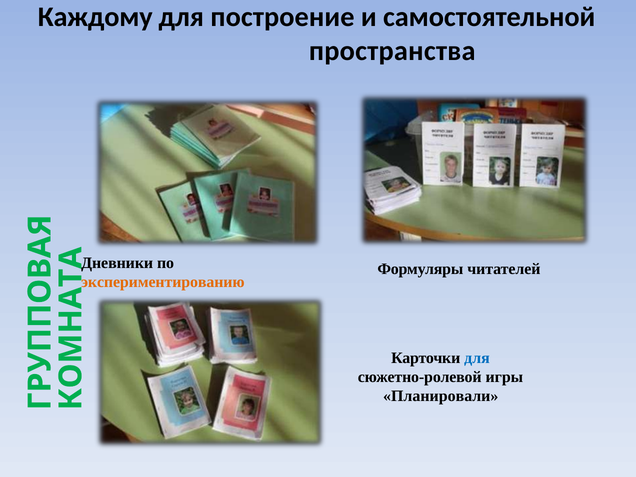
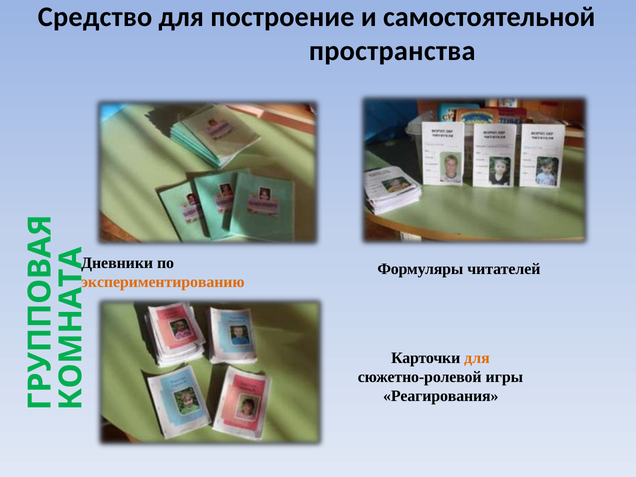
Каждому: Каждому -> Средство
для at (477, 358) colour: blue -> orange
Планировали: Планировали -> Реагирования
